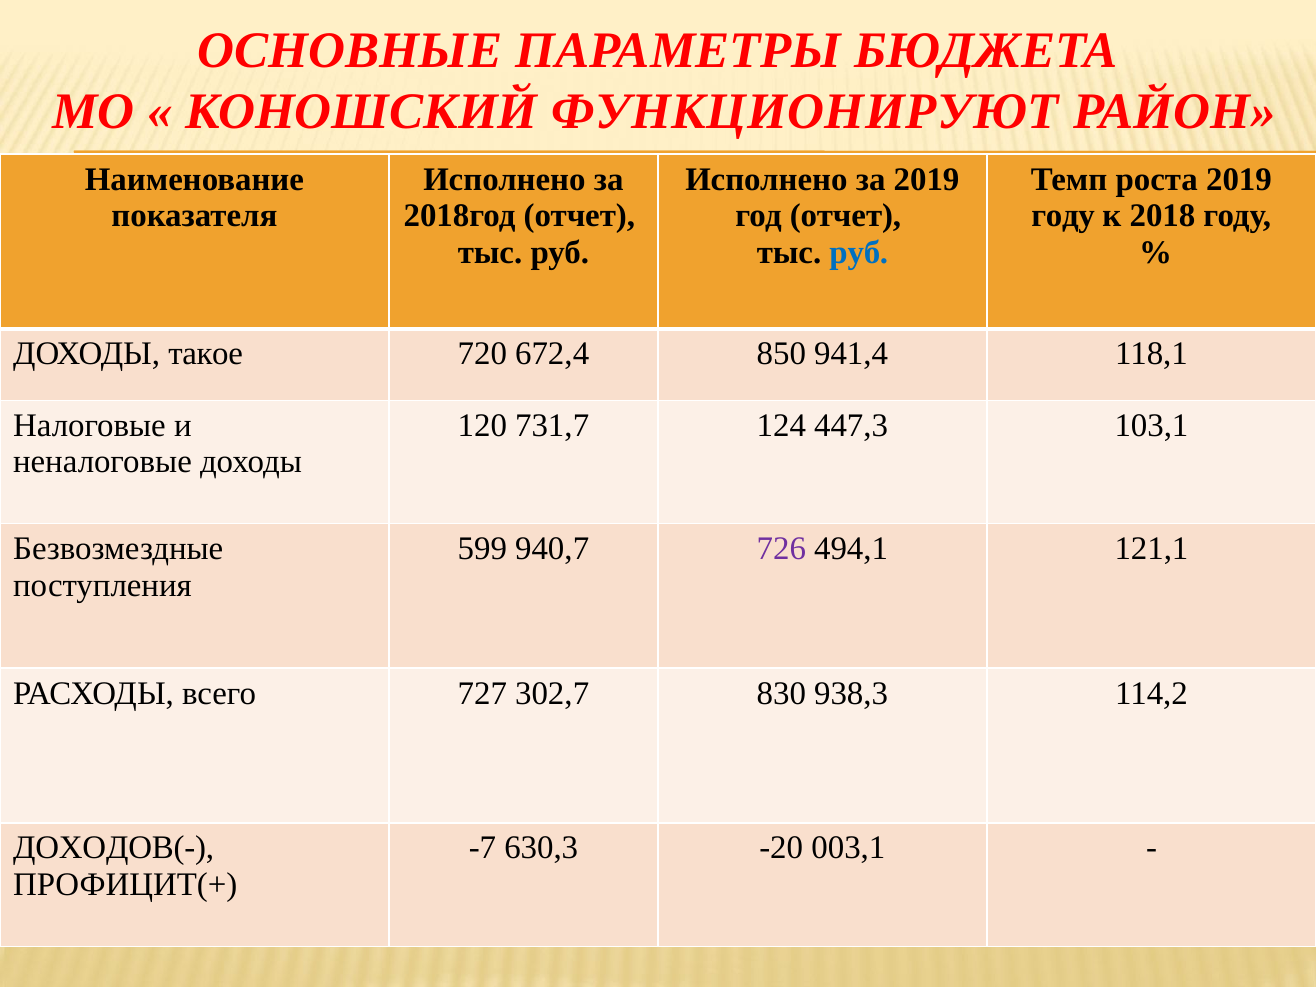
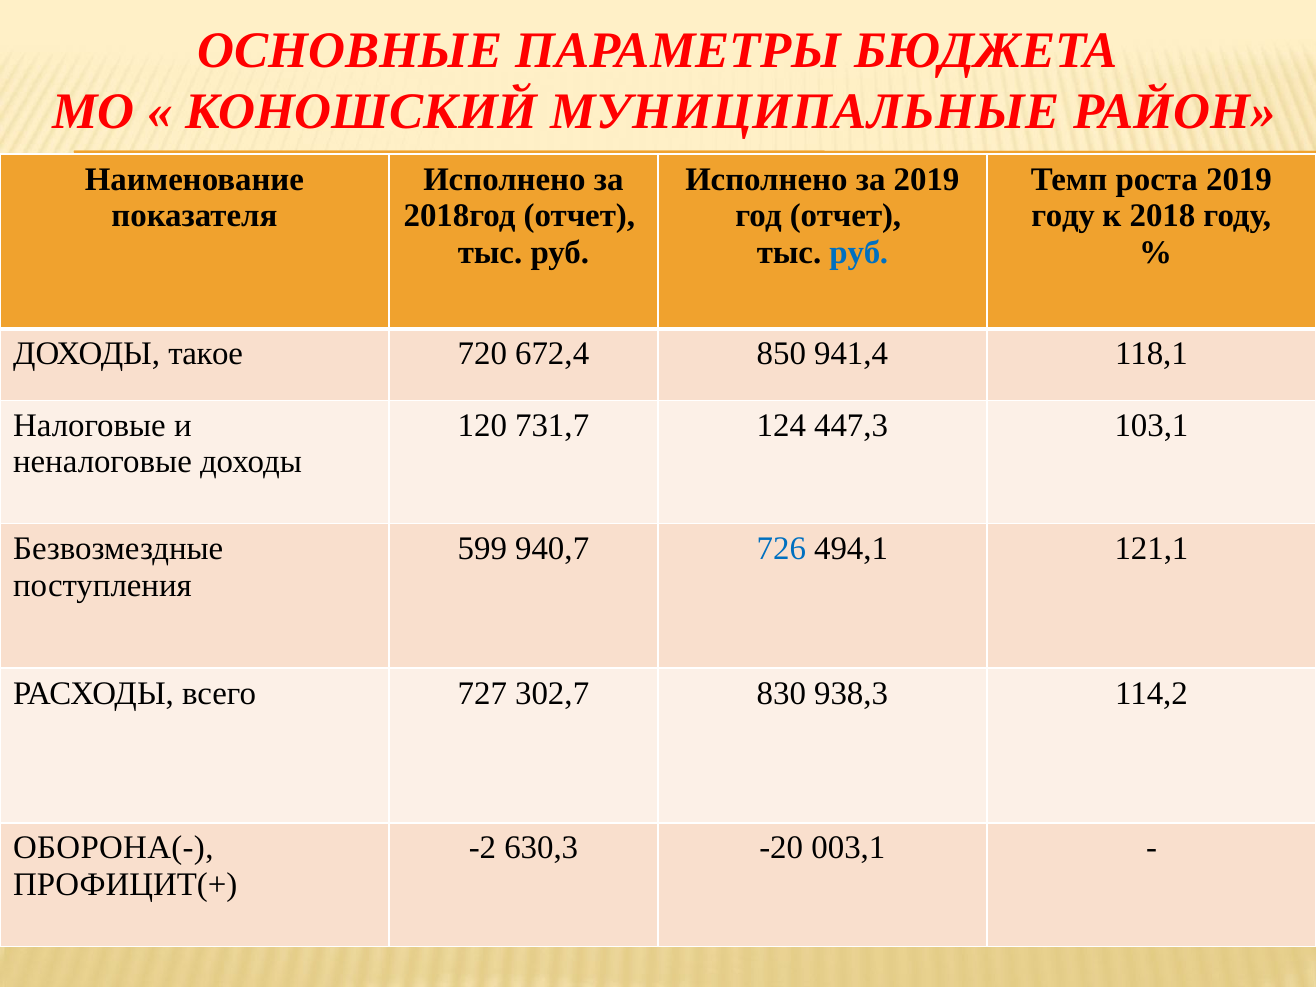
ФУНКЦИОНИРУЮТ: ФУНКЦИОНИРУЮТ -> МУНИЦИПАЛЬНЫЕ
726 colour: purple -> blue
ДОХОДОВ(-: ДОХОДОВ(- -> ОБОРОНА(-
-7: -7 -> -2
